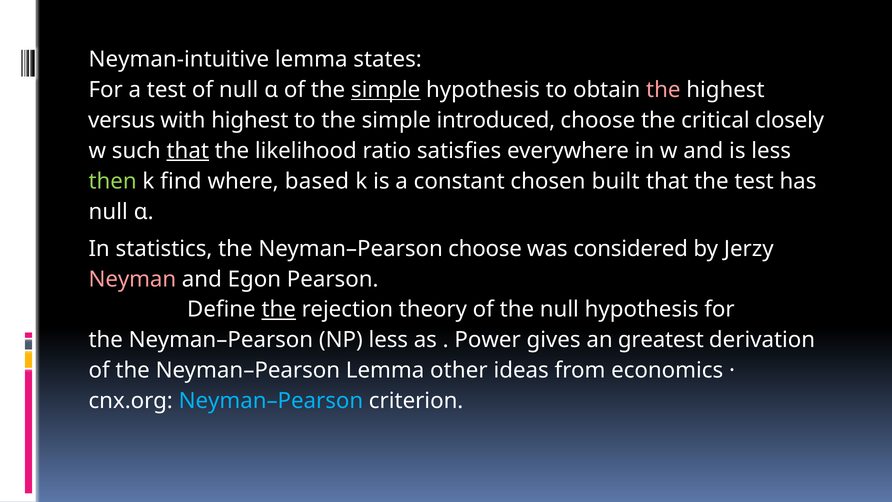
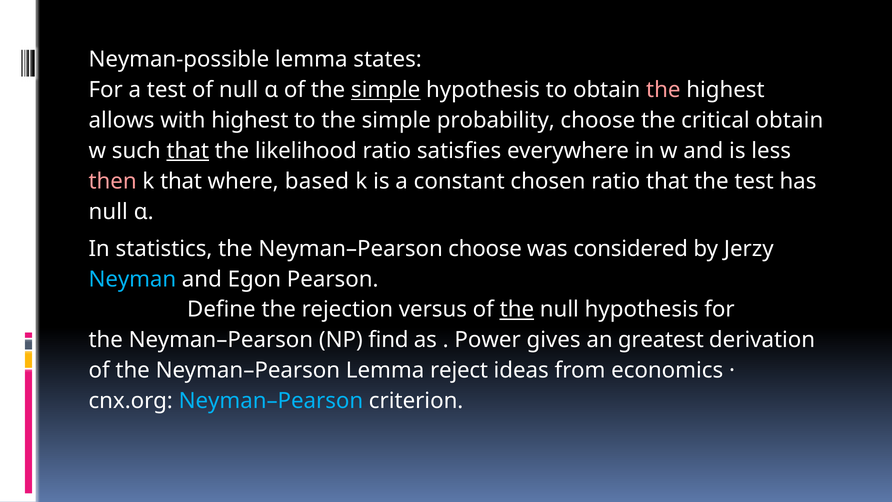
Neyman-intuitive: Neyman-intuitive -> Neyman-possible
versus: versus -> allows
introduced: introduced -> probability
critical closely: closely -> obtain
then colour: light green -> pink
k find: find -> that
chosen built: built -> ratio
Neyman colour: pink -> light blue
the at (279, 309) underline: present -> none
theory: theory -> versus
the at (517, 309) underline: none -> present
NP less: less -> find
other: other -> reject
